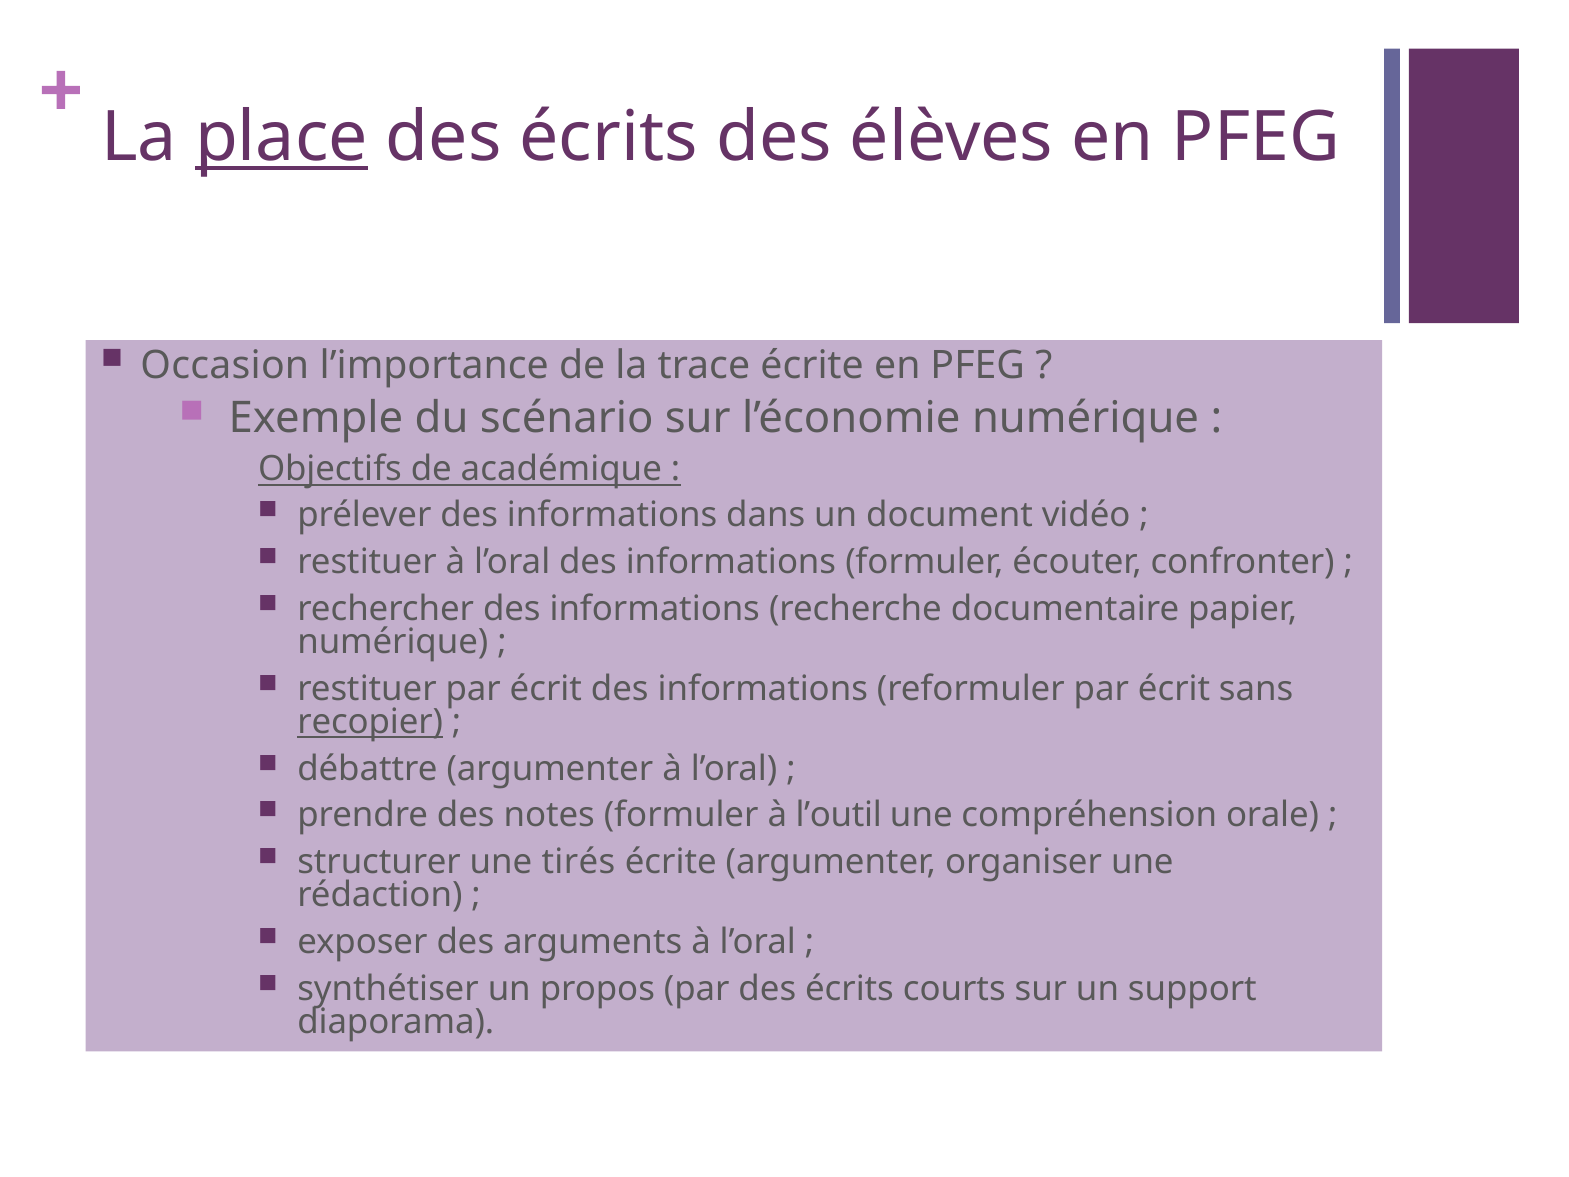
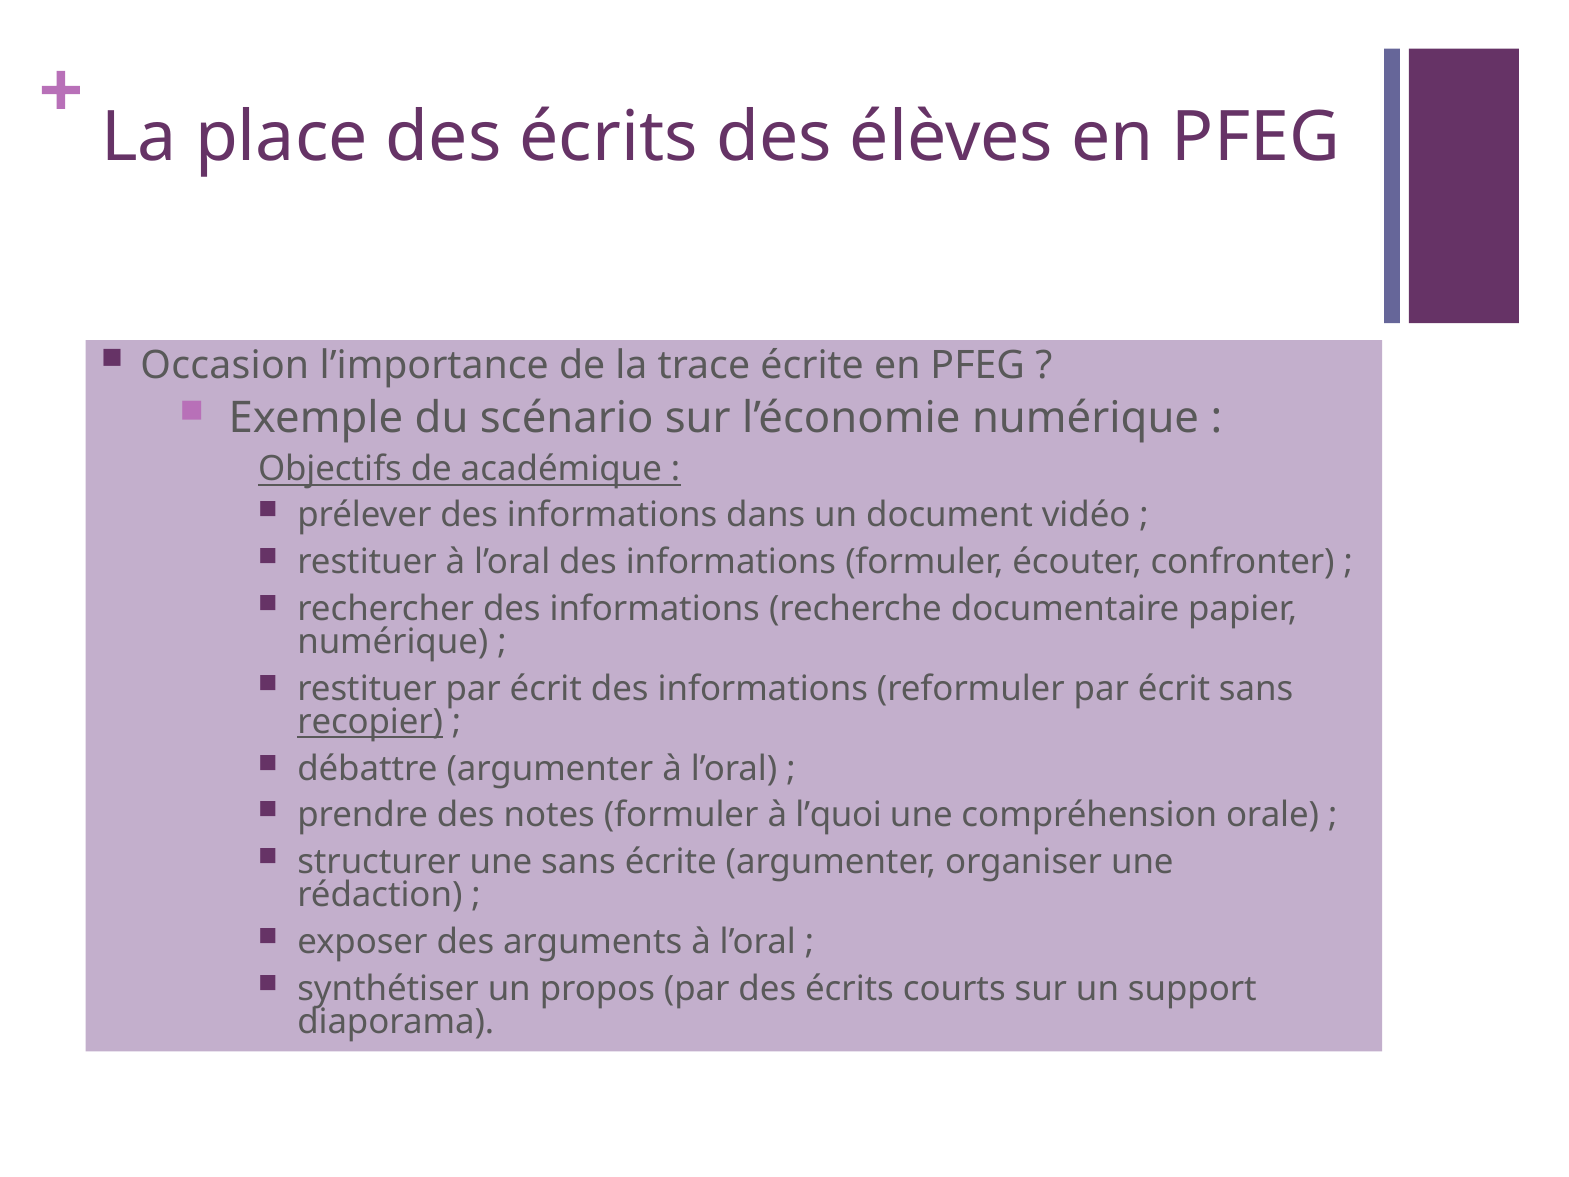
place underline: present -> none
l’outil: l’outil -> l’quoi
une tirés: tirés -> sans
